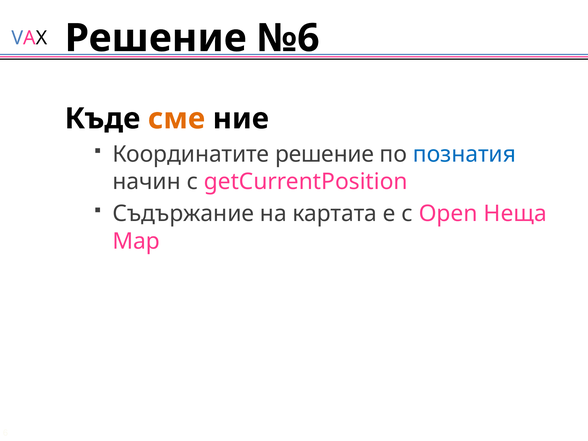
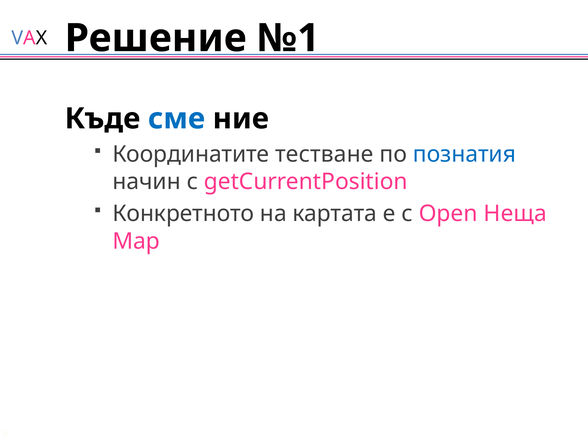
№6: №6 -> №1
сме colour: orange -> blue
Координатите решение: решение -> тестване
Съдържание: Съдържание -> Конкретното
